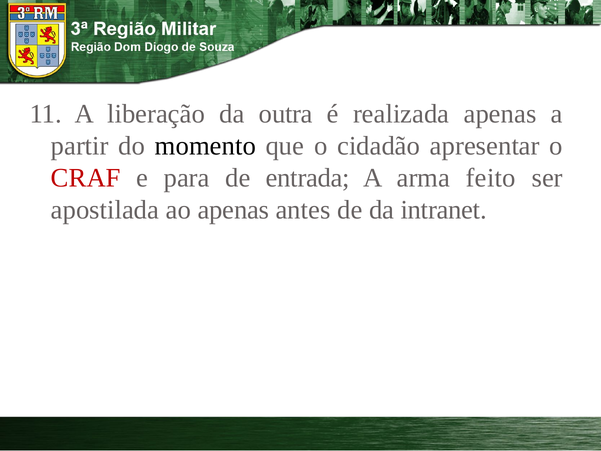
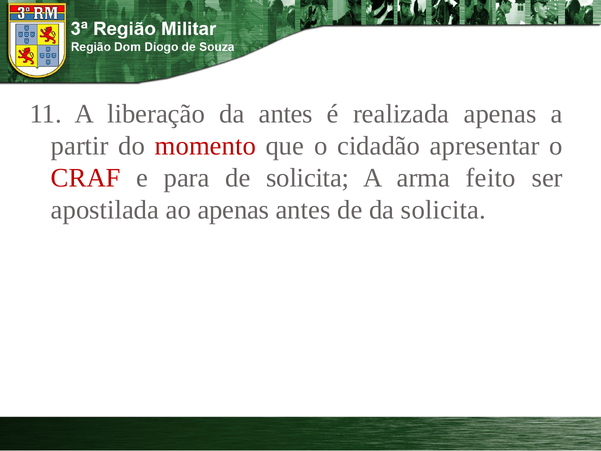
da outra: outra -> antes
momento colour: black -> red
de entrada: entrada -> solicita
da intranet: intranet -> solicita
